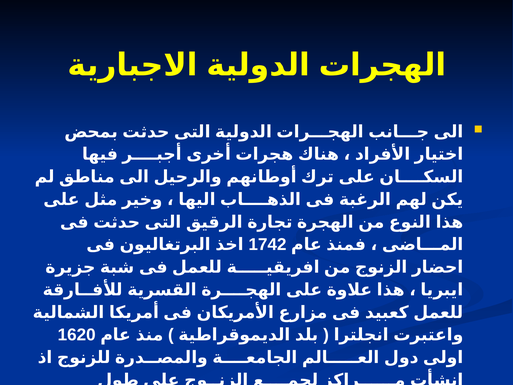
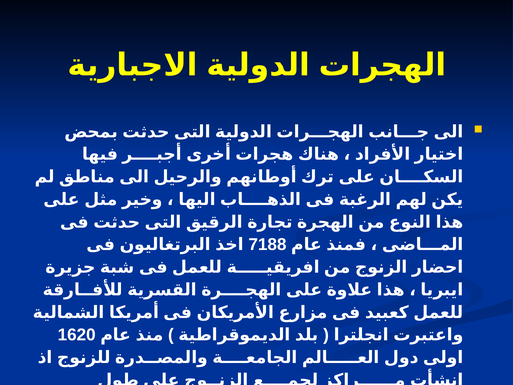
1742: 1742 -> 7188
